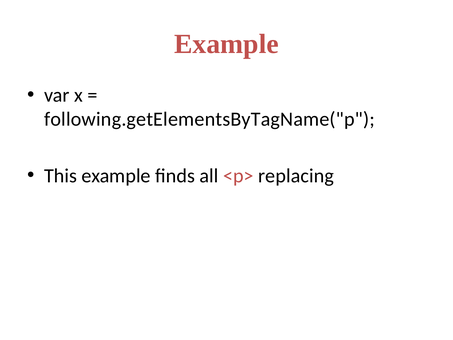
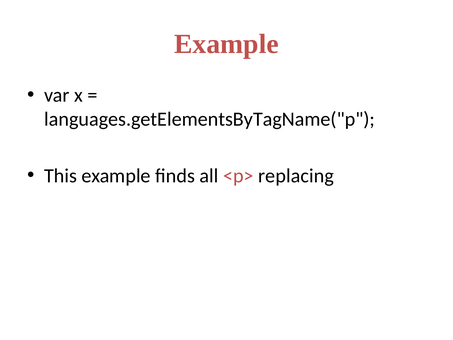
following.getElementsByTagName("p: following.getElementsByTagName("p -> languages.getElementsByTagName("p
